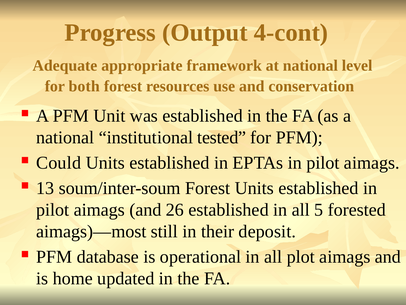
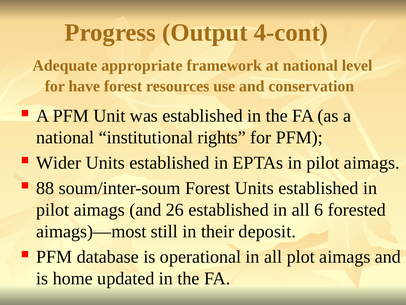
both: both -> have
tested: tested -> rights
Could: Could -> Wider
13: 13 -> 88
5: 5 -> 6
